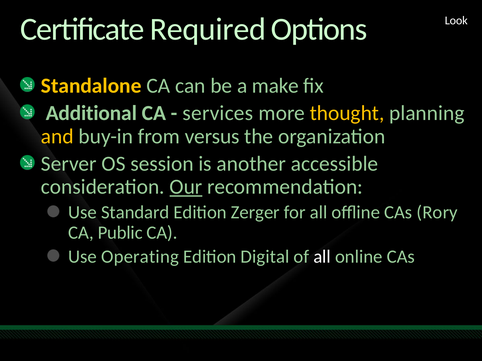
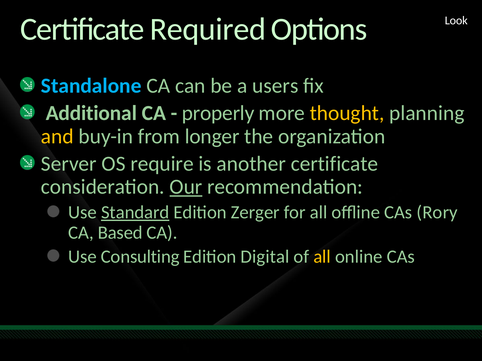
Standalone colour: yellow -> light blue
make: make -> users
services: services -> properly
versus: versus -> longer
session: session -> require
another accessible: accessible -> certificate
Standard underline: none -> present
Public: Public -> Based
Operating: Operating -> Consulting
all at (322, 257) colour: white -> yellow
